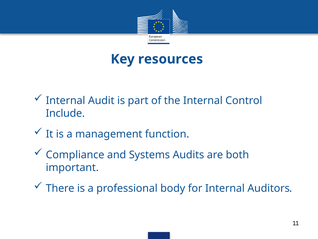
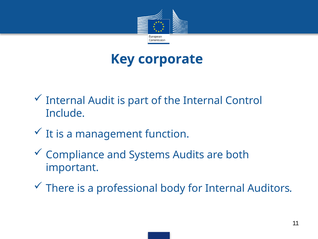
resources: resources -> corporate
